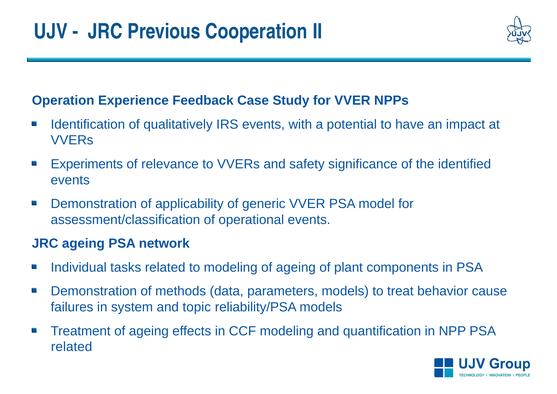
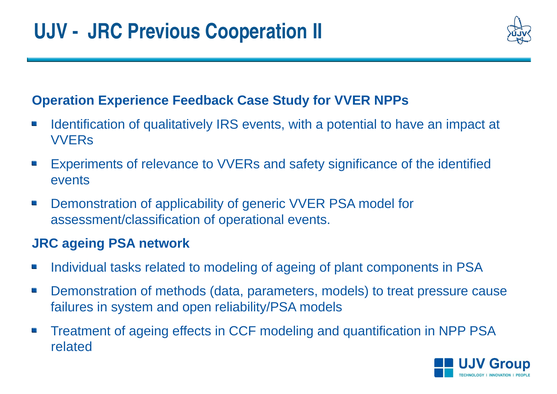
behavior: behavior -> pressure
topic: topic -> open
